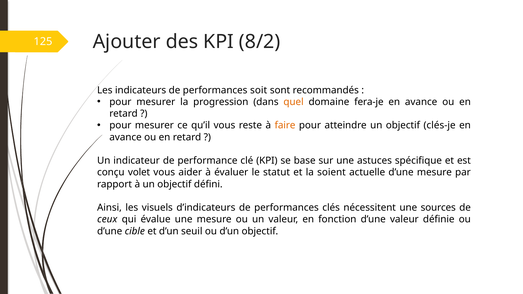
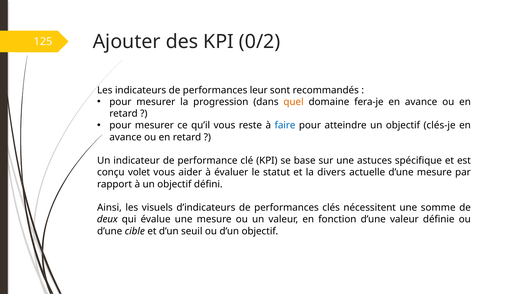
8/2: 8/2 -> 0/2
soit: soit -> leur
faire colour: orange -> blue
soient: soient -> divers
sources: sources -> somme
ceux: ceux -> deux
